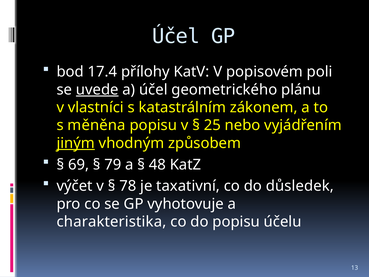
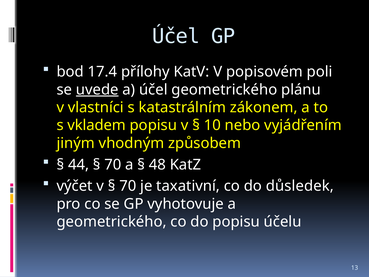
měněna: měněna -> vkladem
25: 25 -> 10
jiným underline: present -> none
69: 69 -> 44
79 at (113, 164): 79 -> 70
78 at (128, 186): 78 -> 70
charakteristika at (111, 222): charakteristika -> geometrického
